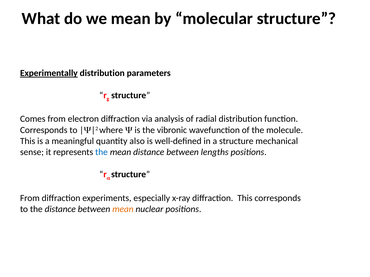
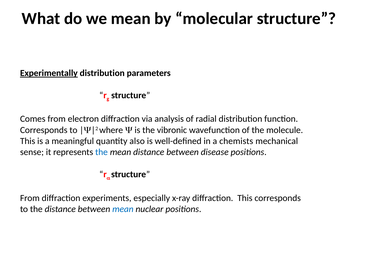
a structure: structure -> chemists
lengths: lengths -> disease
mean at (123, 209) colour: orange -> blue
